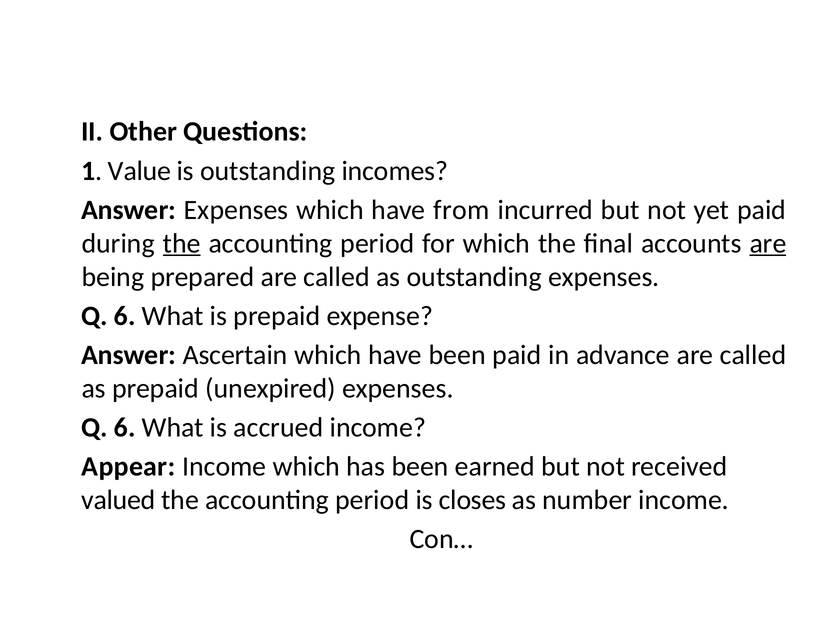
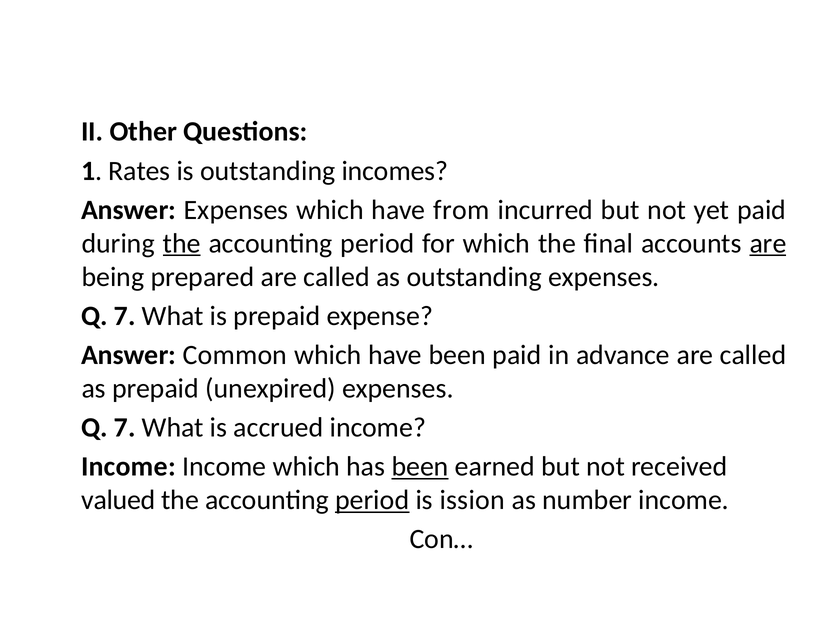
Value: Value -> Rates
6 at (125, 316): 6 -> 7
Ascertain: Ascertain -> Common
6 at (125, 427): 6 -> 7
Appear at (128, 466): Appear -> Income
been at (420, 466) underline: none -> present
period at (372, 500) underline: none -> present
closes: closes -> ission
